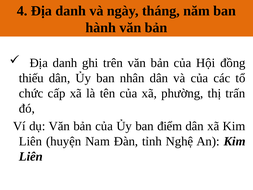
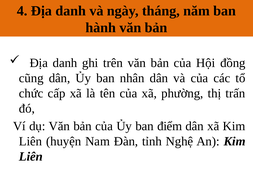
thiếu: thiếu -> cũng
